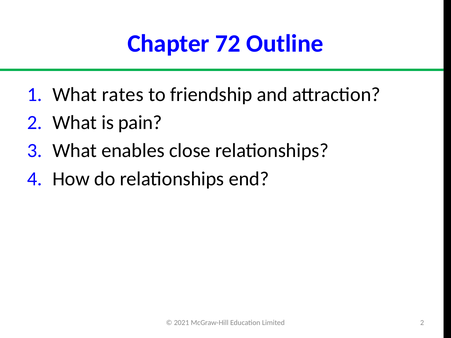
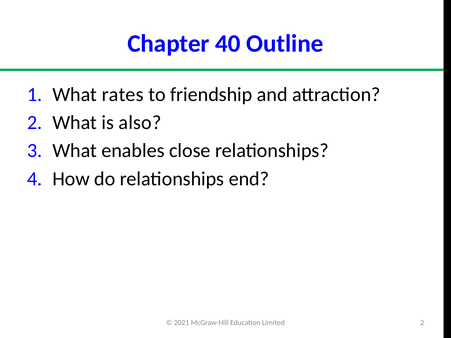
72: 72 -> 40
pain: pain -> also
